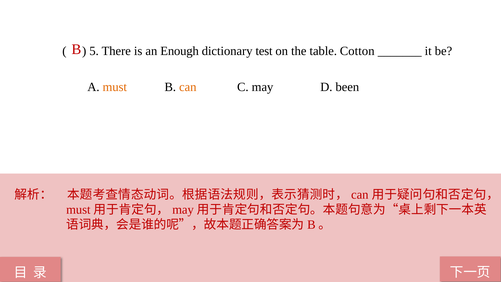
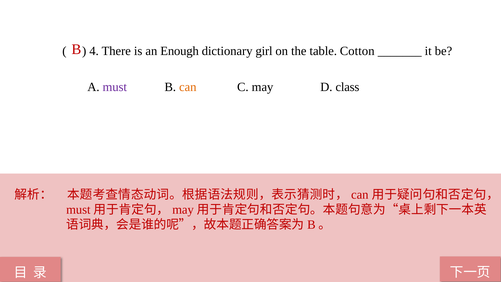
5: 5 -> 4
test: test -> girl
must colour: orange -> purple
been: been -> class
